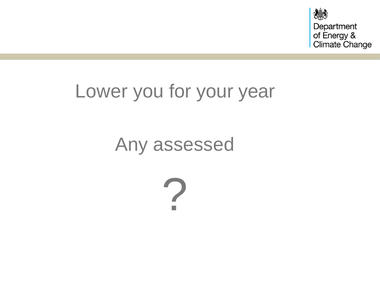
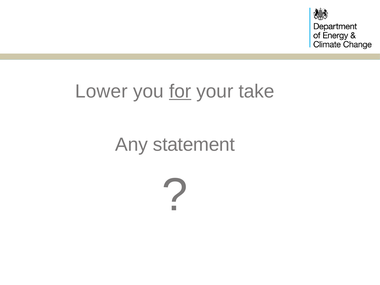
for underline: none -> present
year: year -> take
assessed: assessed -> statement
